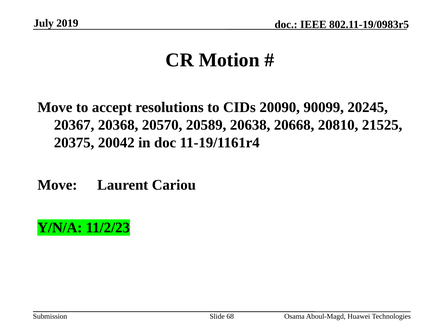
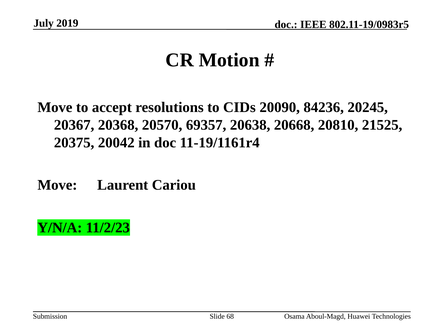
90099: 90099 -> 84236
20589: 20589 -> 69357
